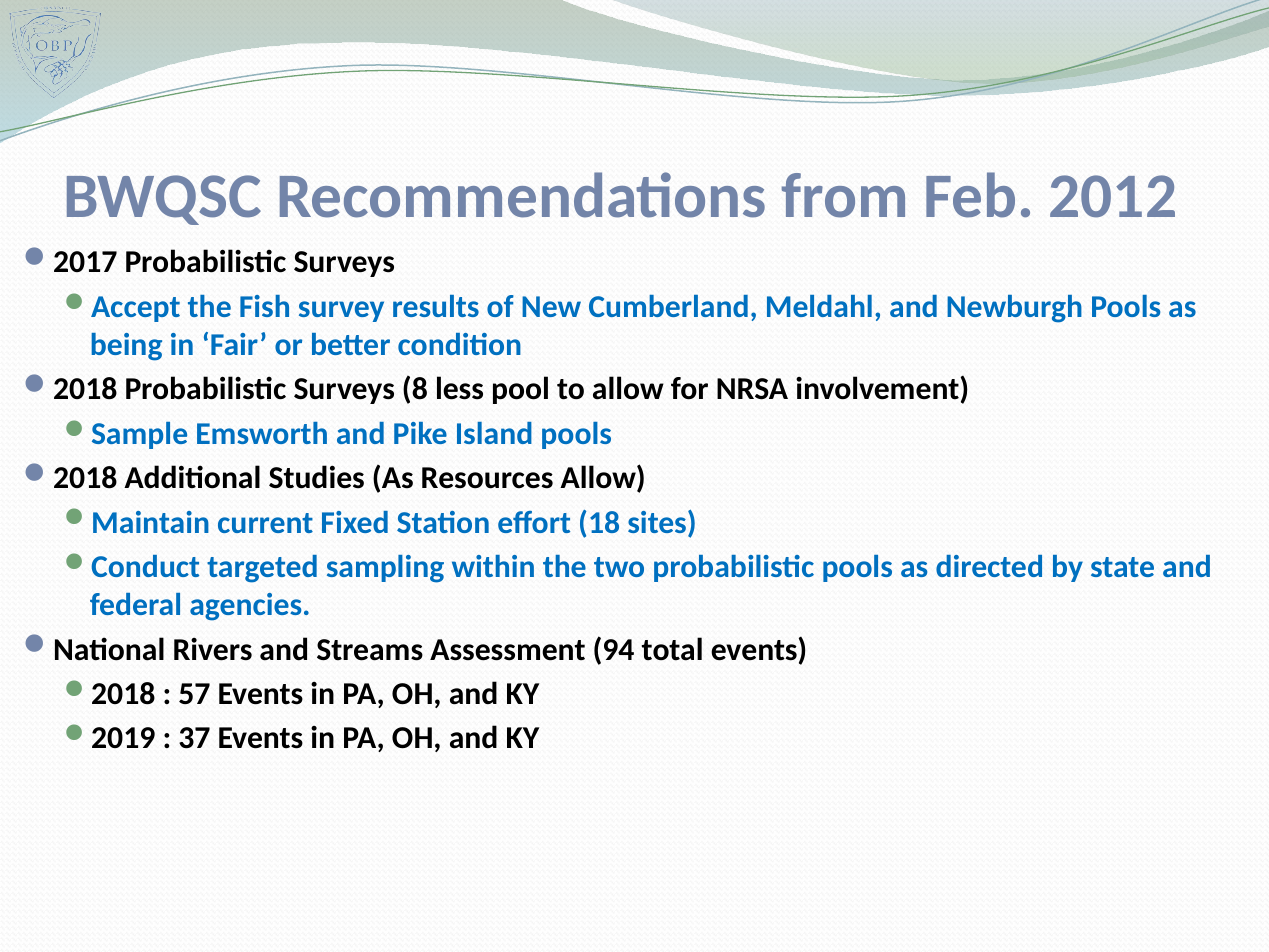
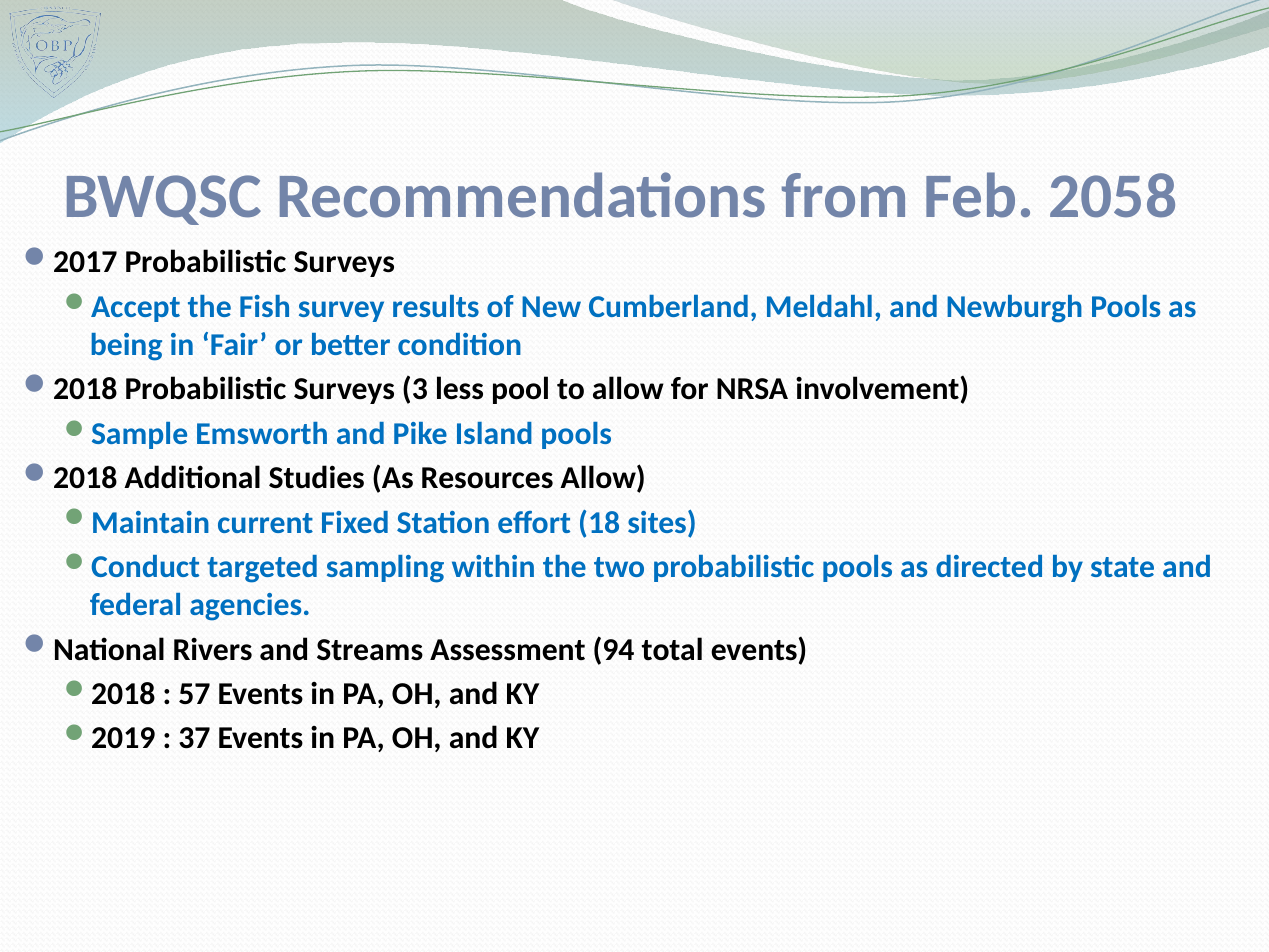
2012: 2012 -> 2058
8: 8 -> 3
